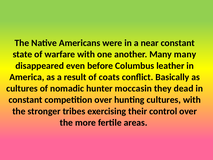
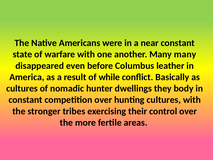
coats: coats -> while
moccasin: moccasin -> dwellings
dead: dead -> body
